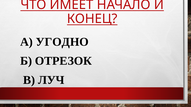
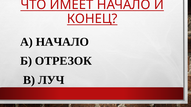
А УГОДНО: УГОДНО -> НАЧАЛО
